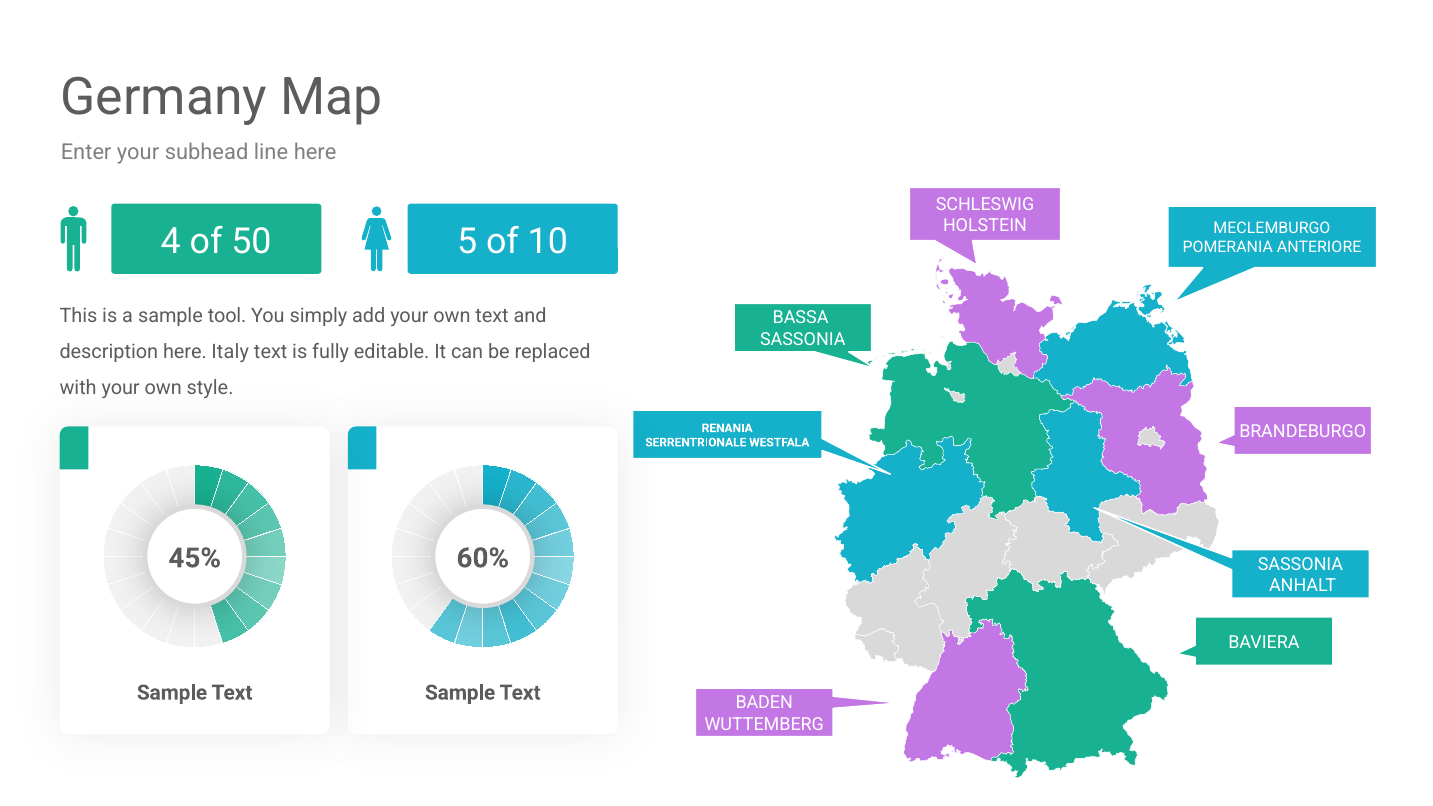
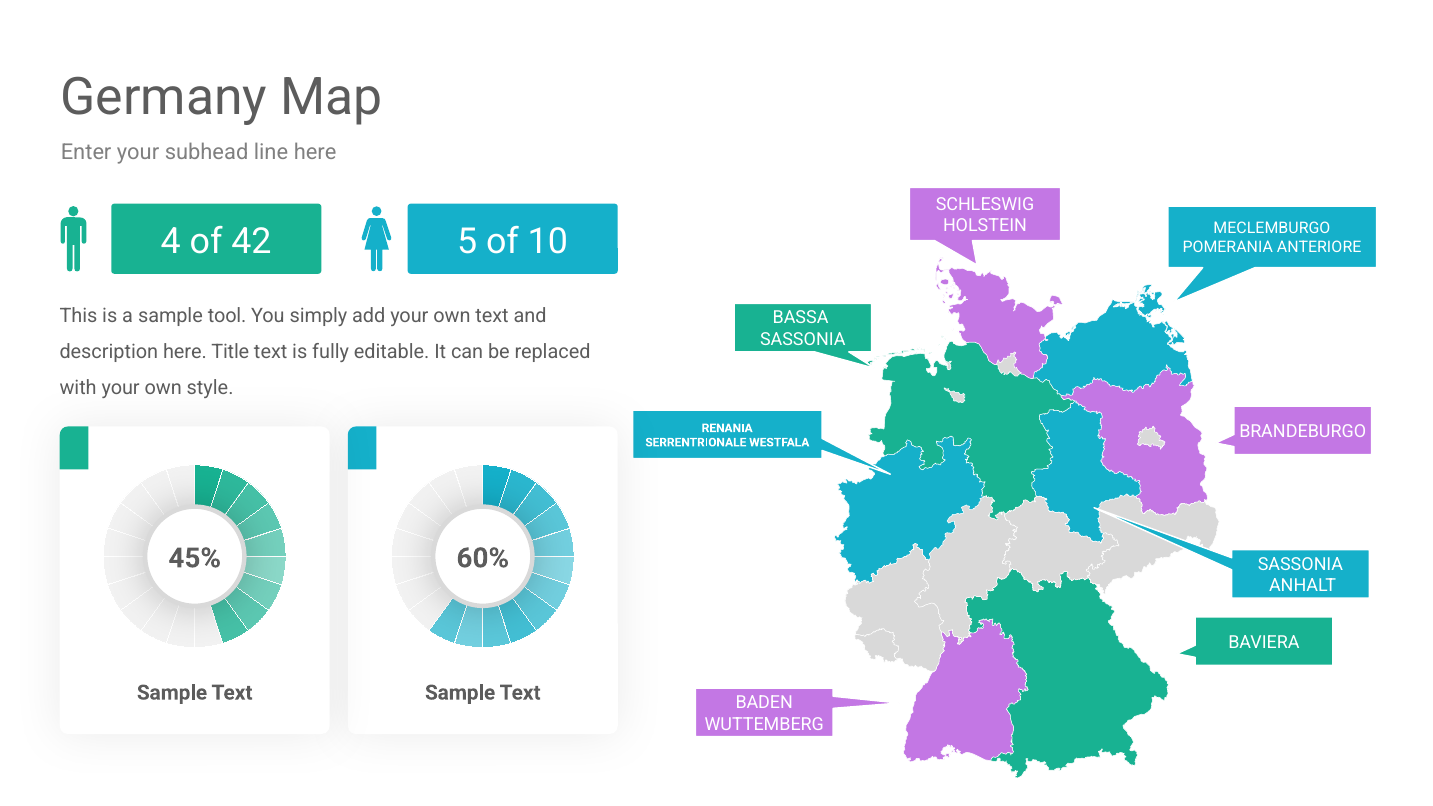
50: 50 -> 42
Italy: Italy -> Title
